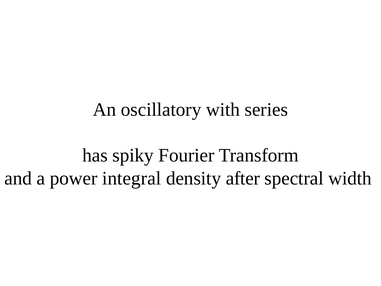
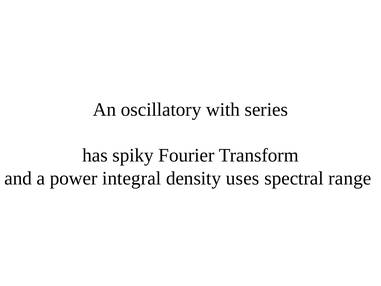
after: after -> uses
width: width -> range
